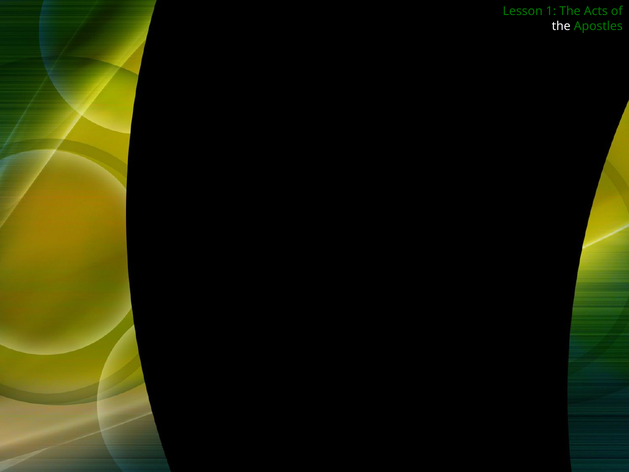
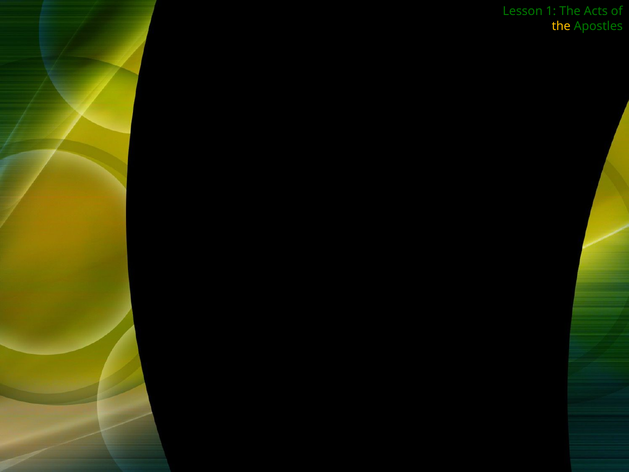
the at (561, 26) colour: white -> yellow
